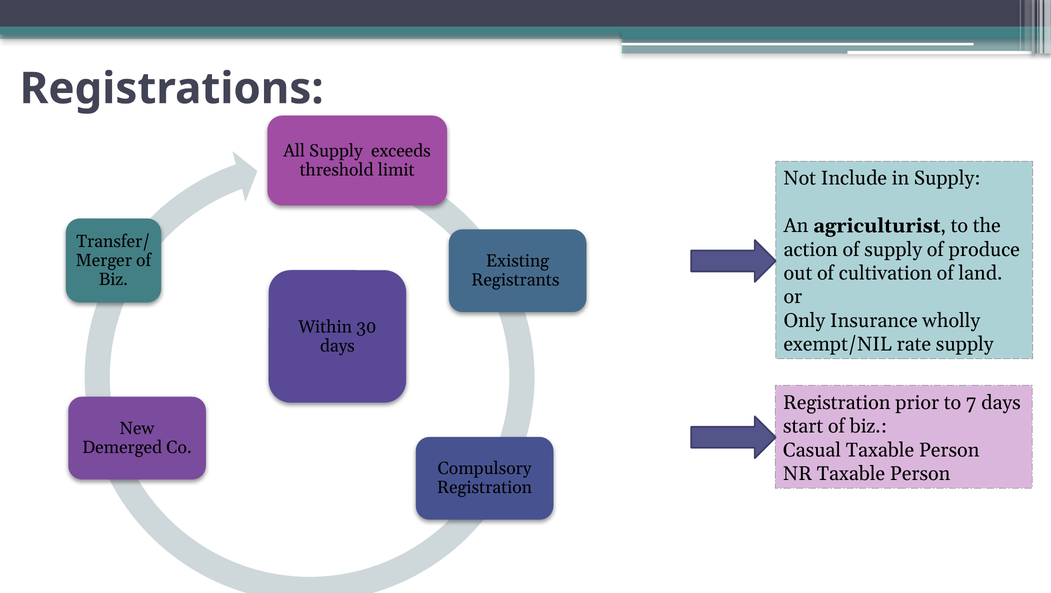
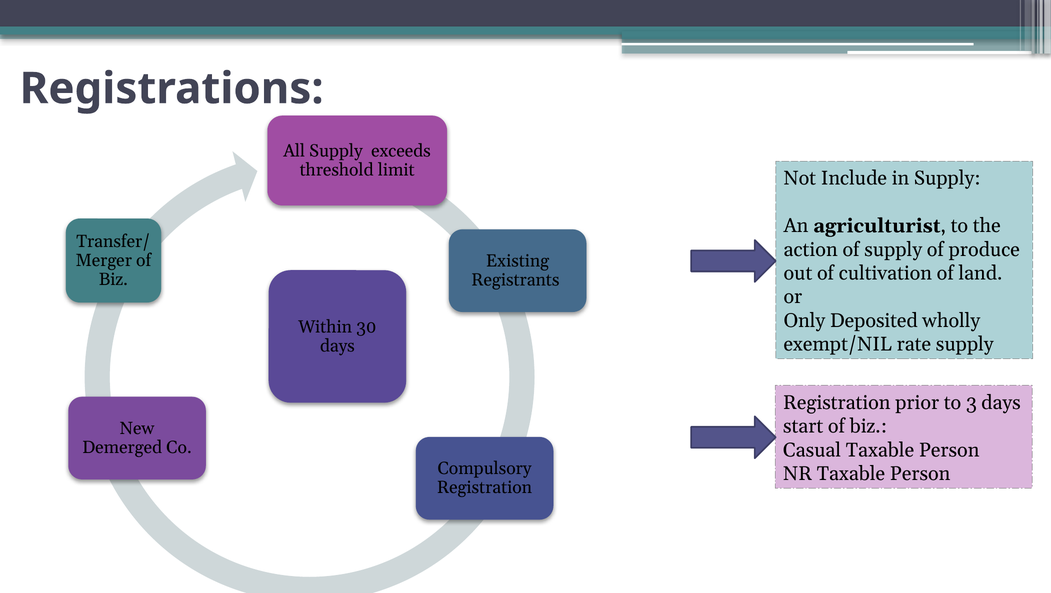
Insurance: Insurance -> Deposited
7: 7 -> 3
